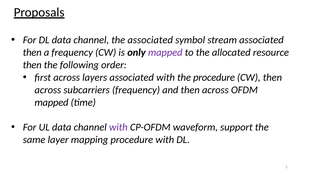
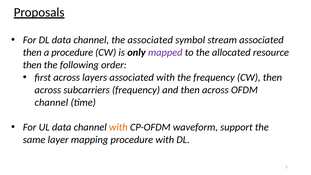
a frequency: frequency -> procedure
the procedure: procedure -> frequency
mapped at (51, 102): mapped -> channel
with at (118, 127) colour: purple -> orange
